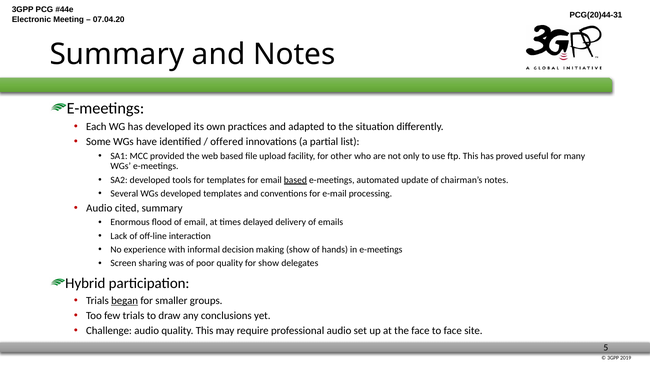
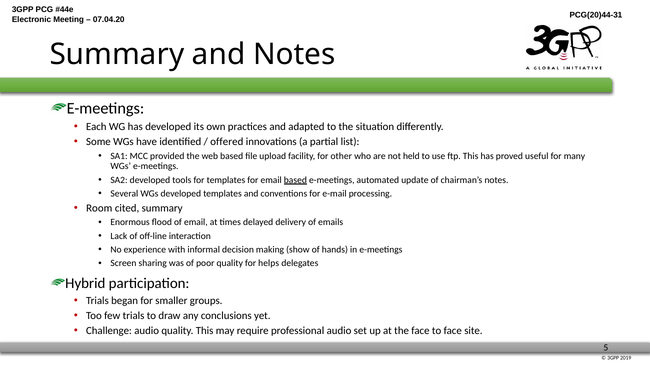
only: only -> held
Audio at (99, 208): Audio -> Room
for show: show -> helps
began underline: present -> none
